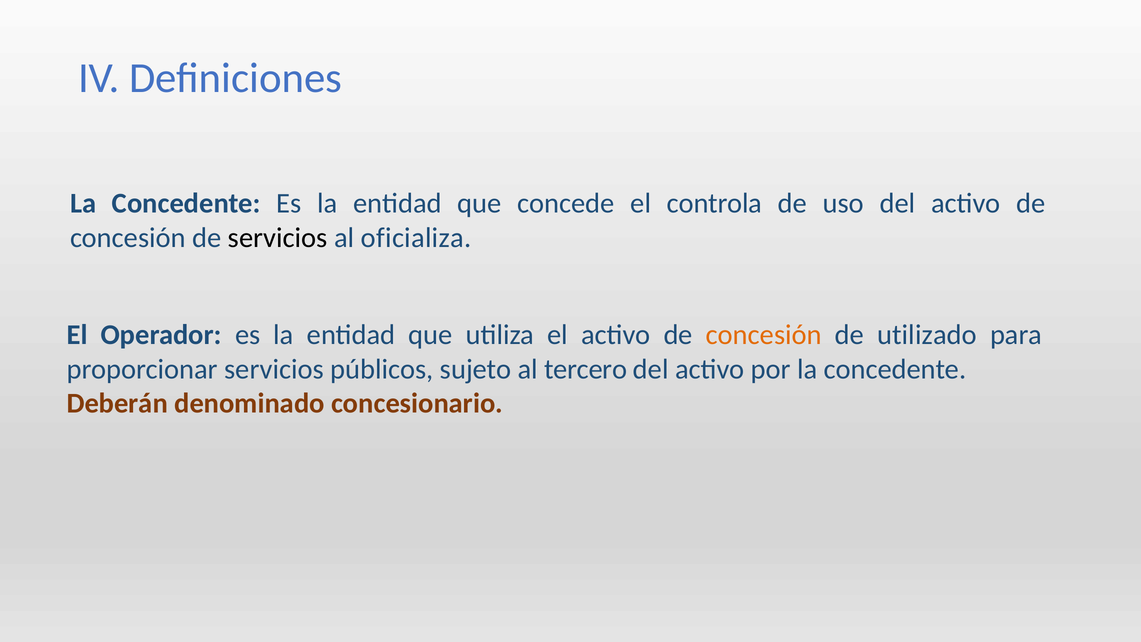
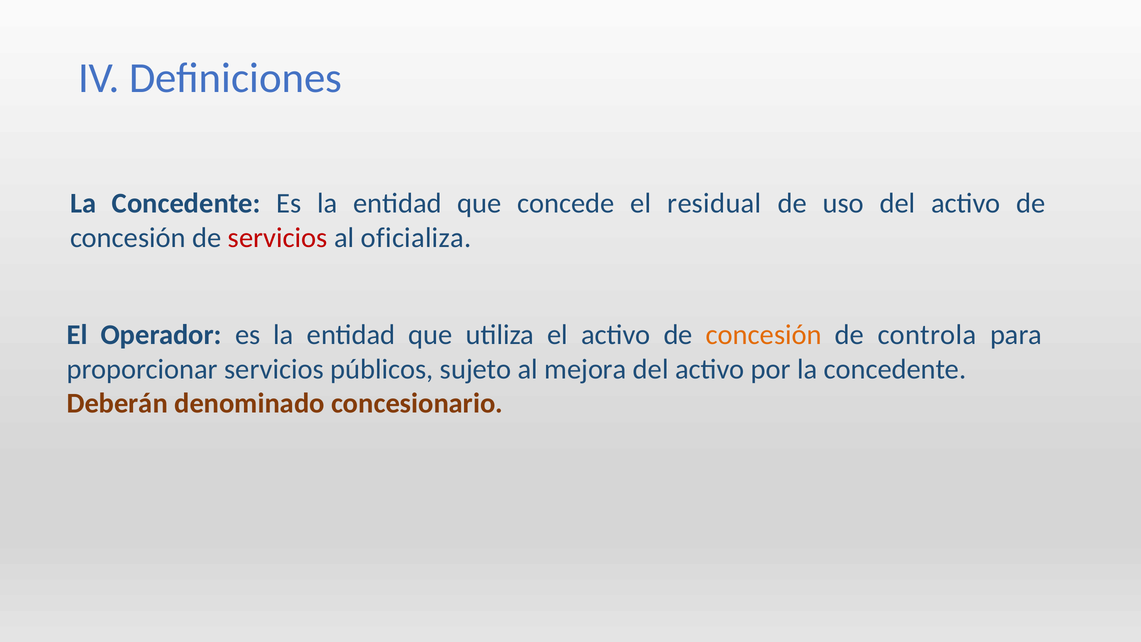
controla: controla -> residual
servicios at (278, 238) colour: black -> red
utilizado: utilizado -> controla
tercero: tercero -> mejora
